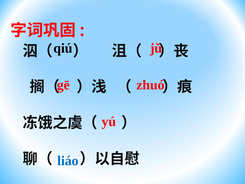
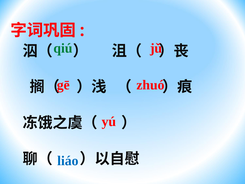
qiú colour: black -> green
